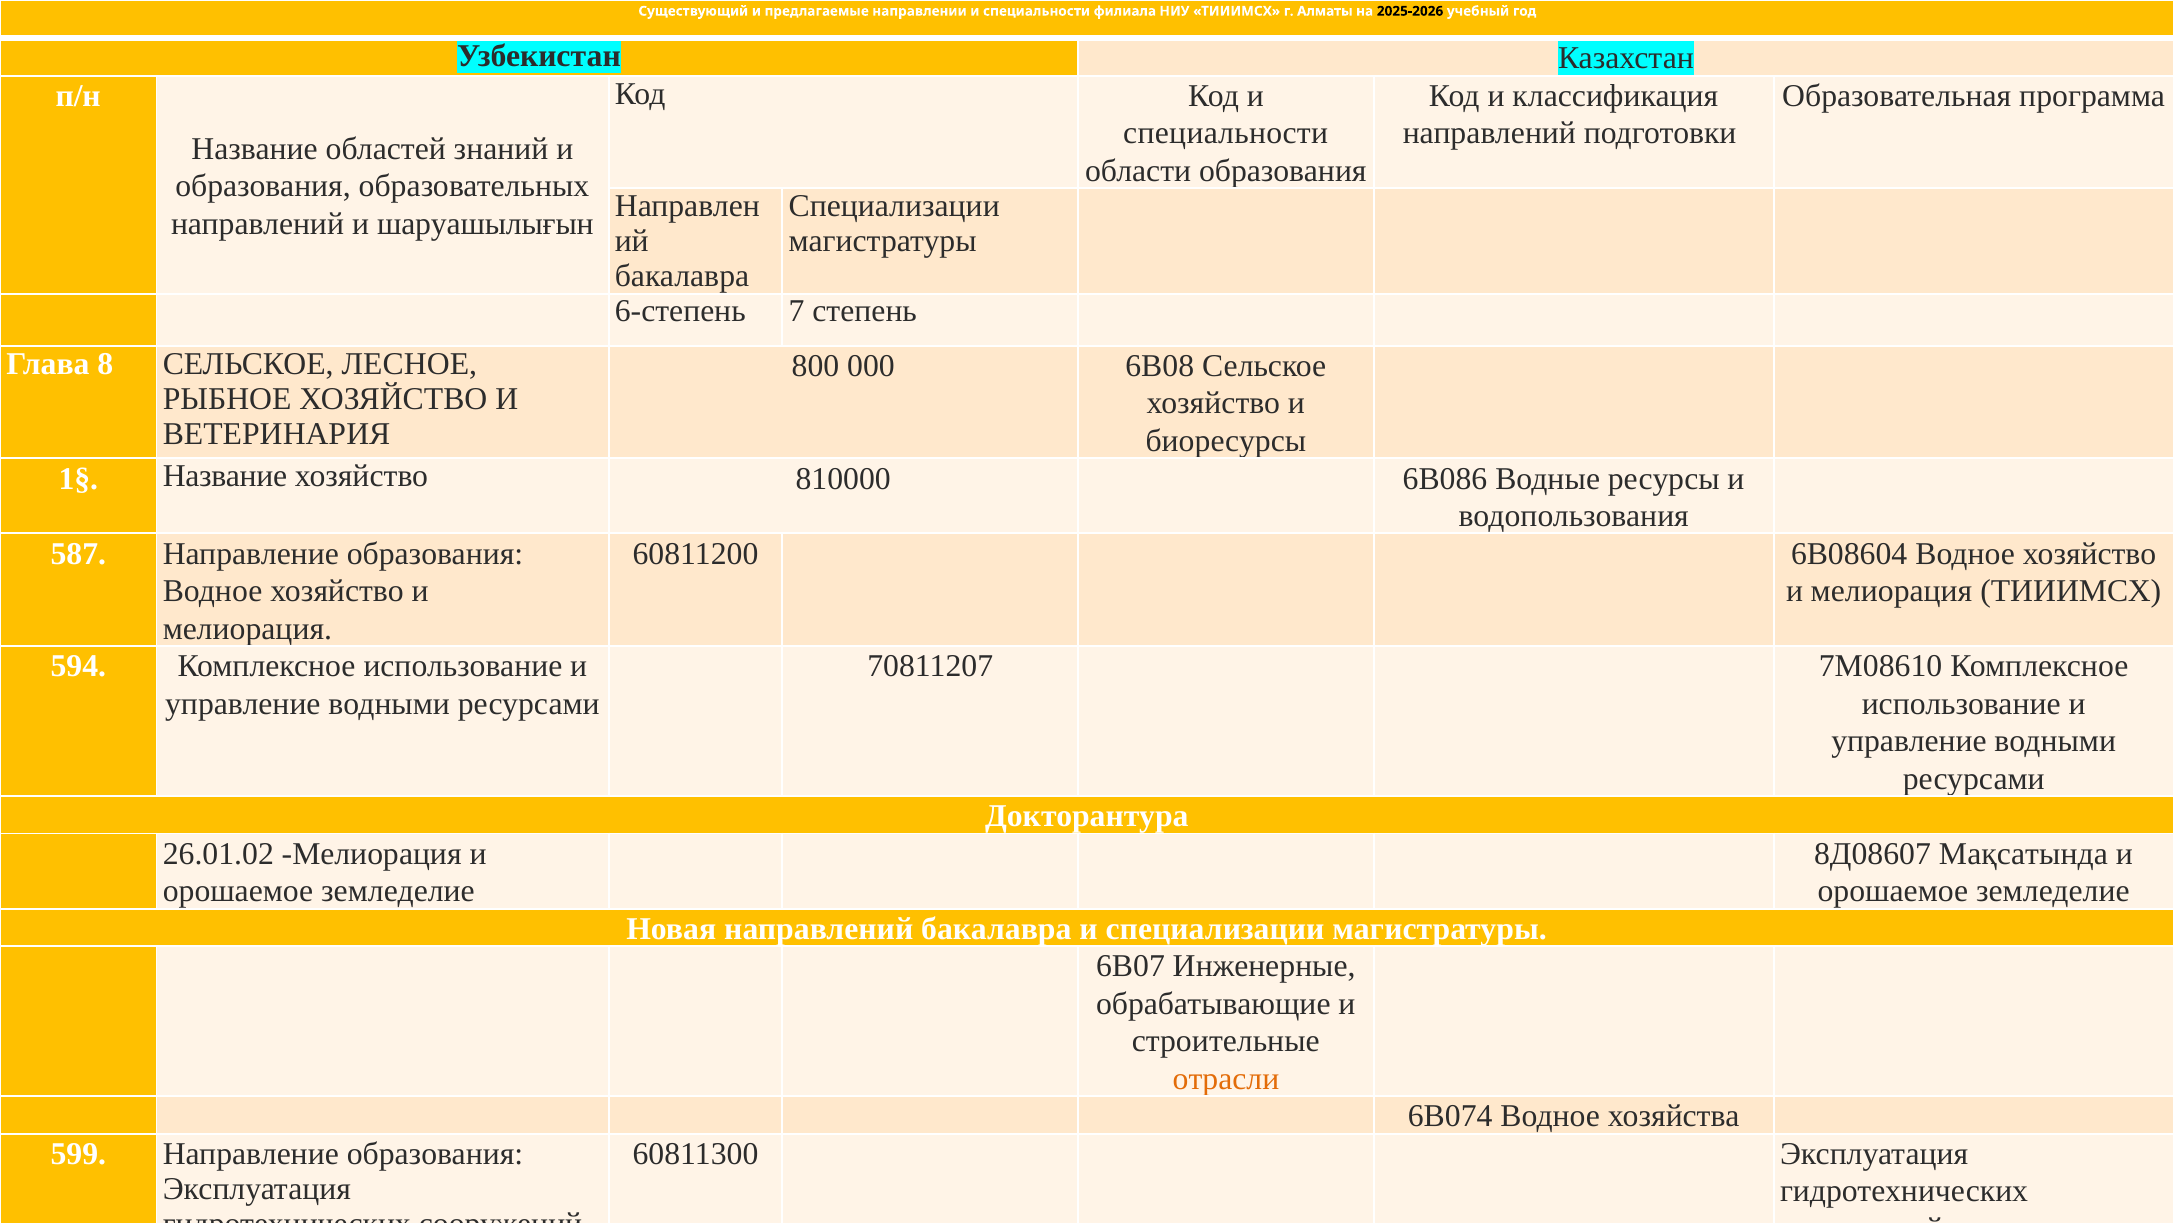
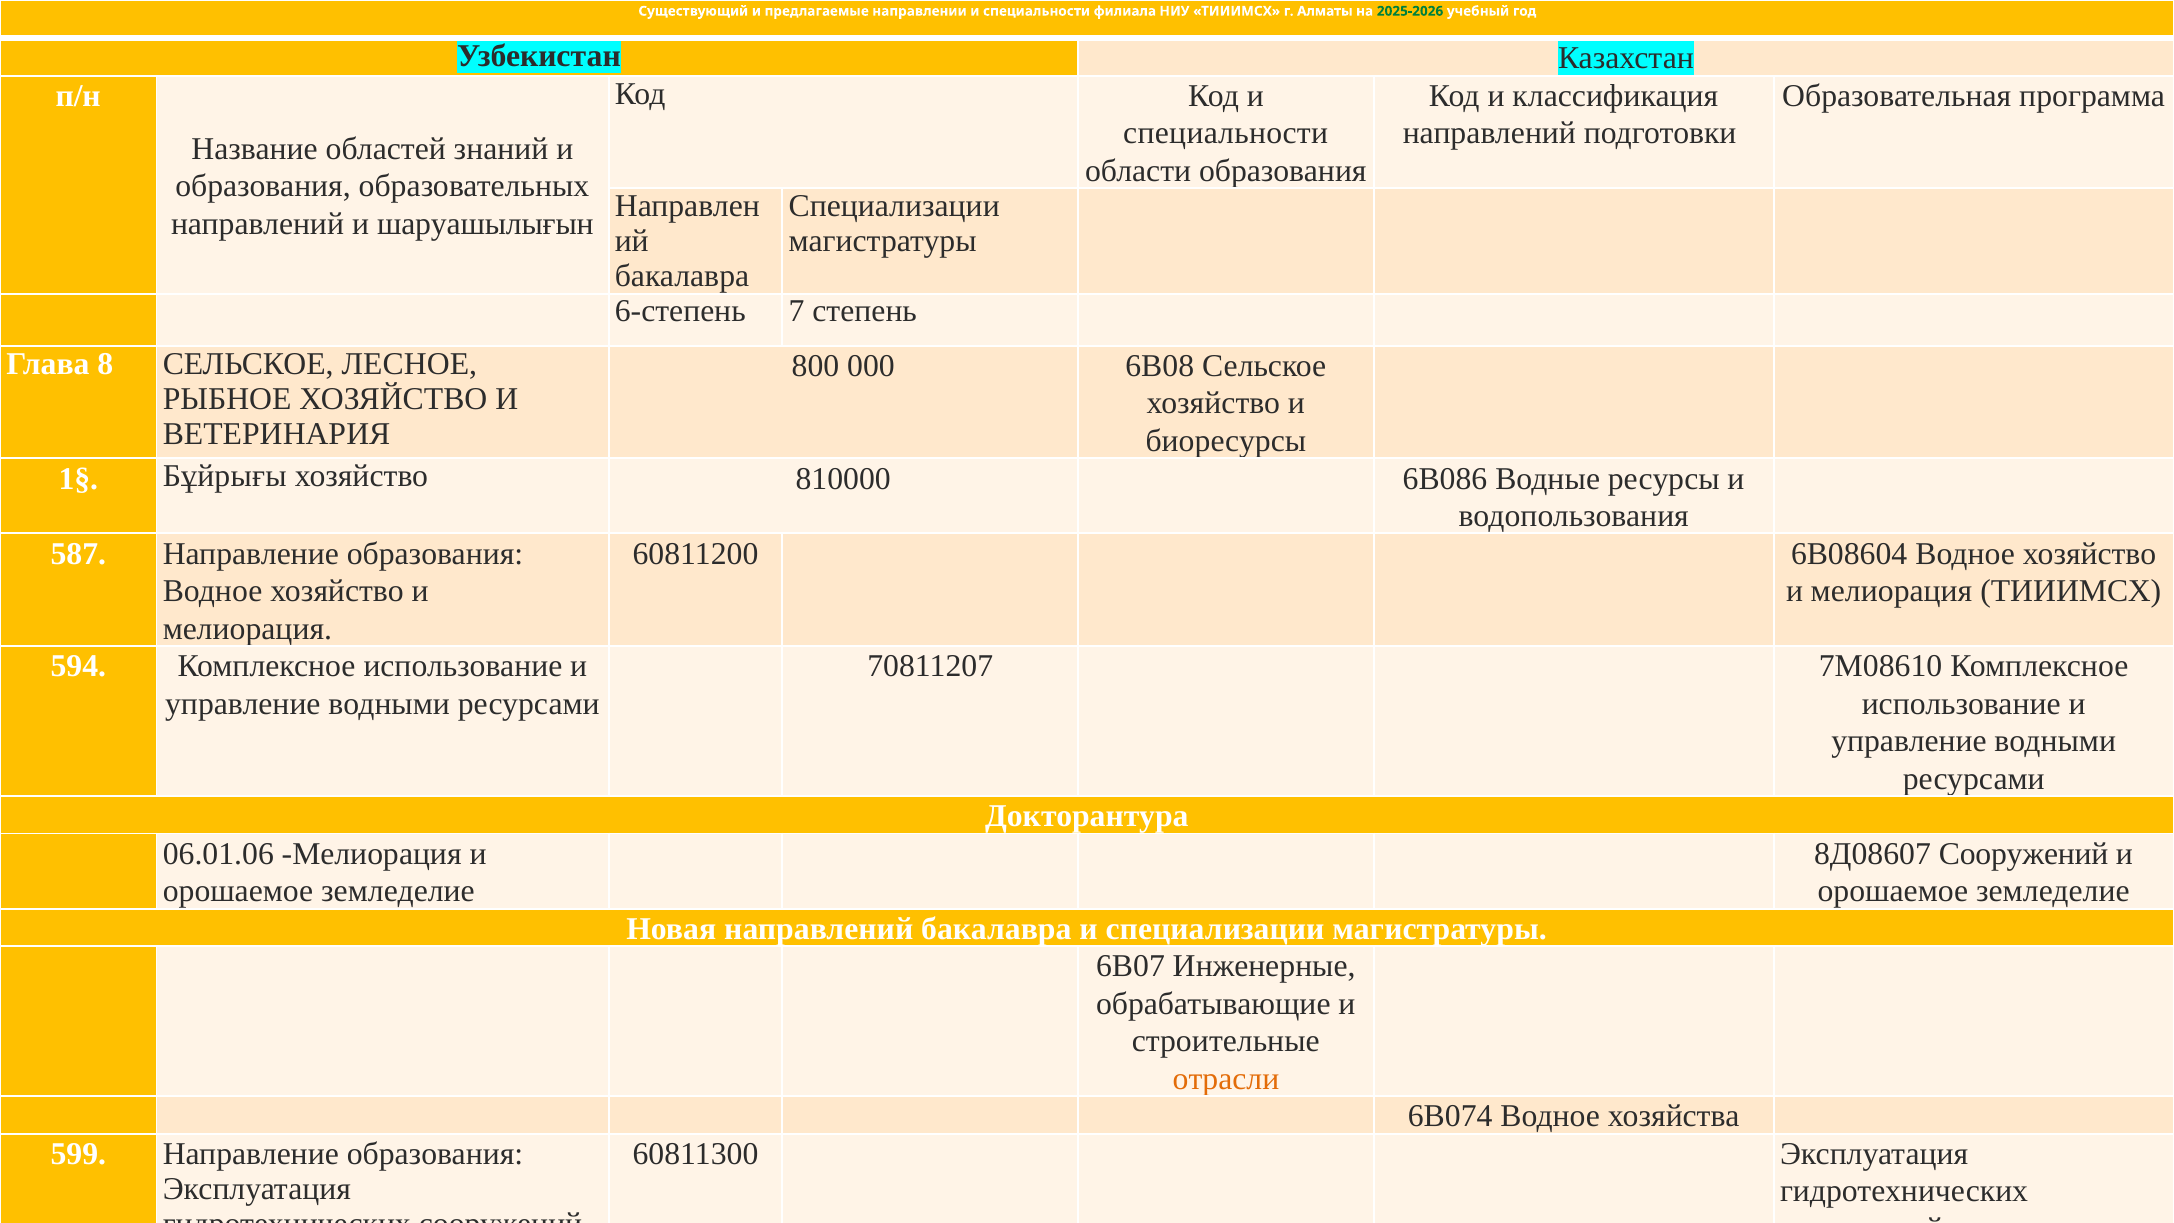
2025-2026 colour: black -> green
1§ Название: Название -> Бұйрығы
26.01.02: 26.01.02 -> 06.01.06
8Д08607 Мақсатында: Мақсатында -> Сооружений
